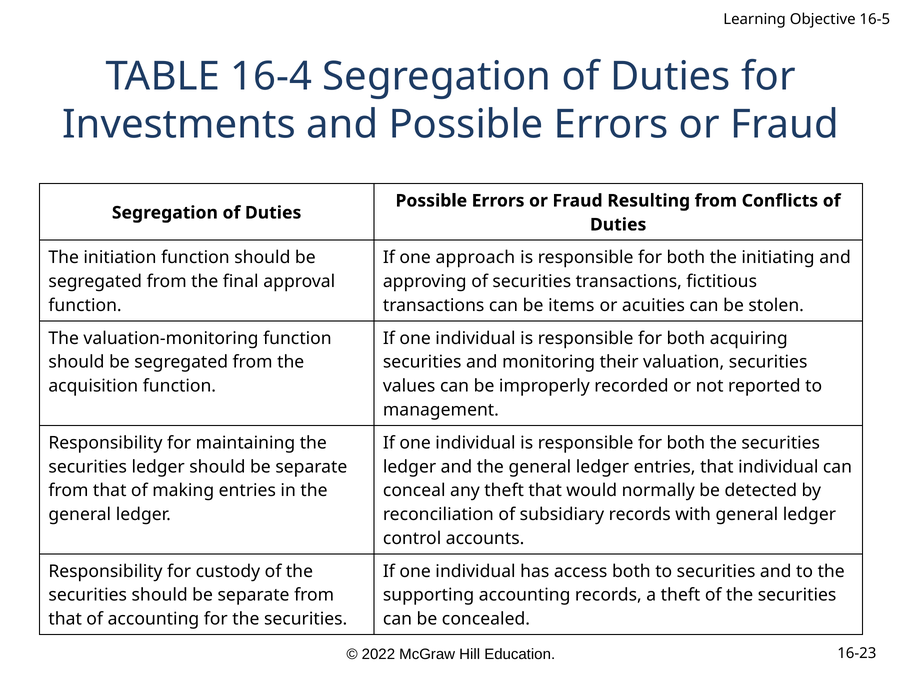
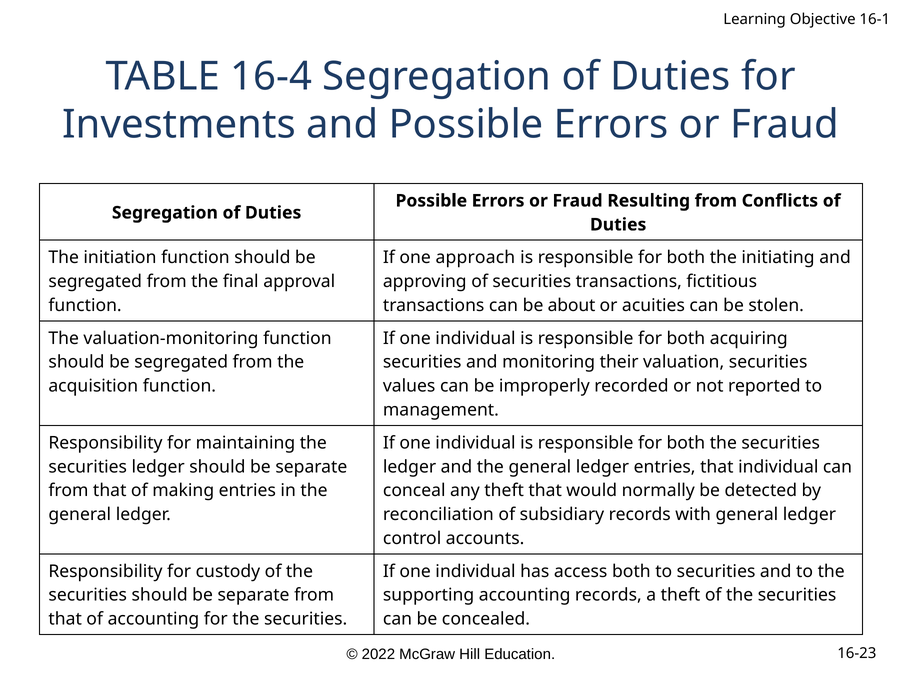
16-5: 16-5 -> 16-1
items: items -> about
